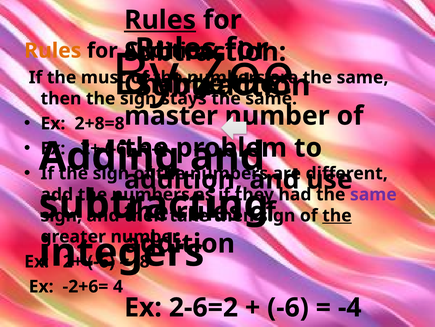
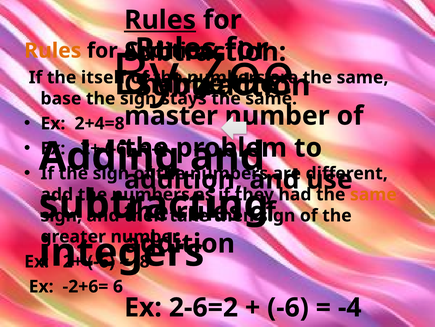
must: must -> itself
then at (61, 98): then -> base
2+8=8: 2+8=8 -> 2+4=8
same at (373, 194) colour: purple -> orange
the at (337, 215) underline: present -> none
4: 4 -> 6
